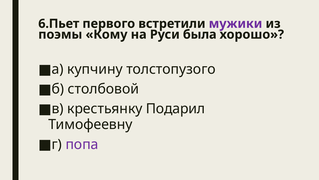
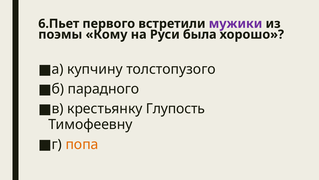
столбовой: столбовой -> парадного
Подарил: Подарил -> Глупость
попа colour: purple -> orange
